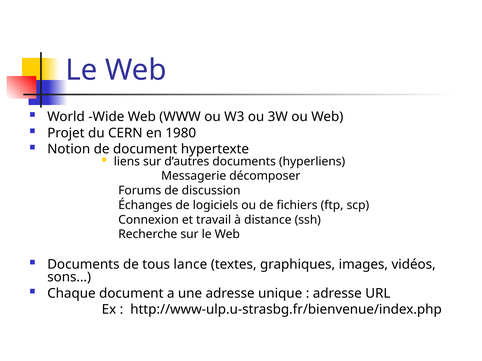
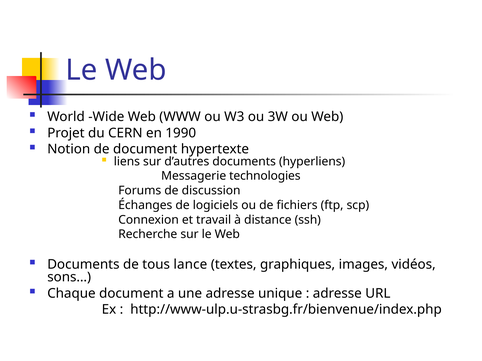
1980: 1980 -> 1990
décomposer: décomposer -> technologies
